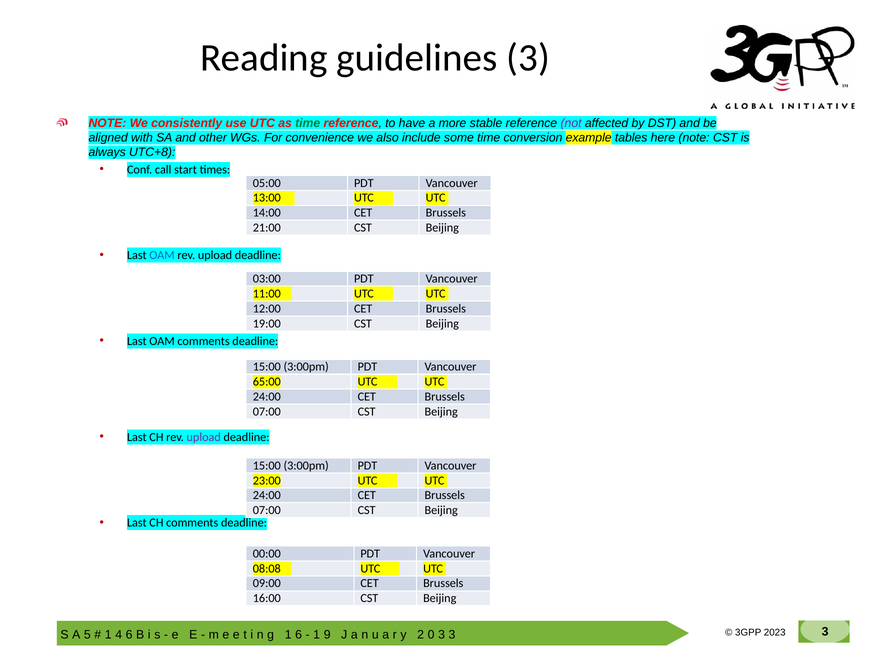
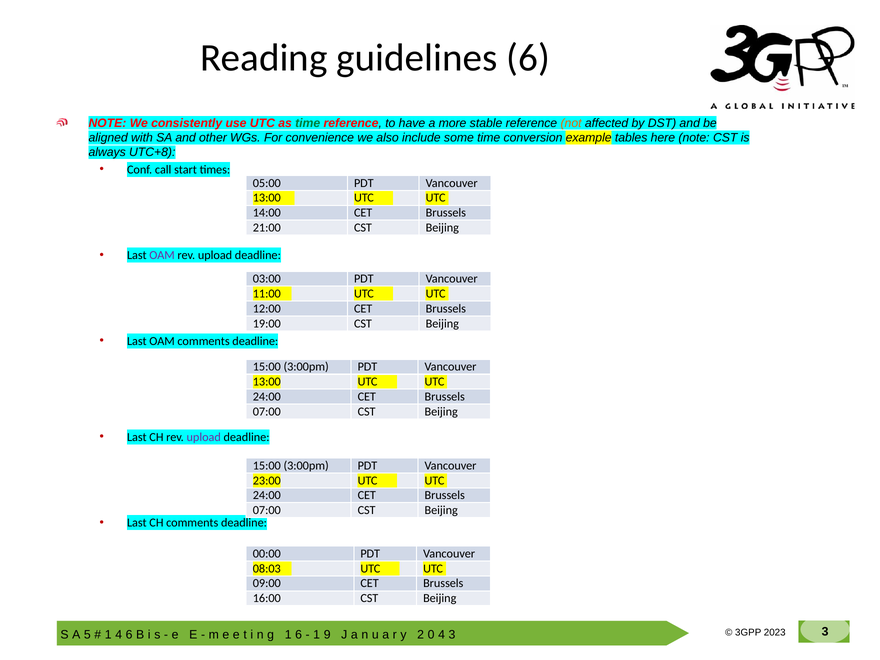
guidelines 3: 3 -> 6
not colour: purple -> orange
OAM at (162, 255) colour: blue -> purple
65:00 at (267, 382): 65:00 -> 13:00
08:08: 08:08 -> 08:03
3 at (442, 635): 3 -> 4
